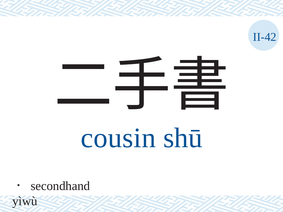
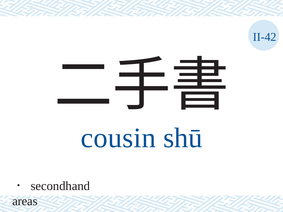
yìwù: yìwù -> areas
